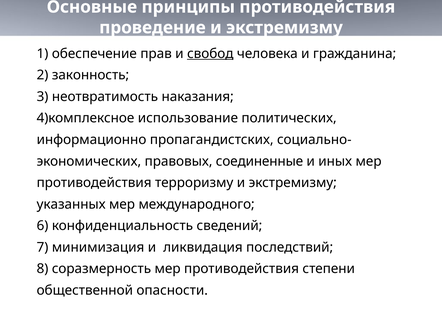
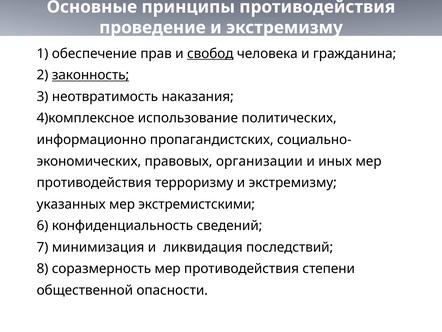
законность underline: none -> present
соединенные: соединенные -> организации
международного: международного -> экстремистскими
